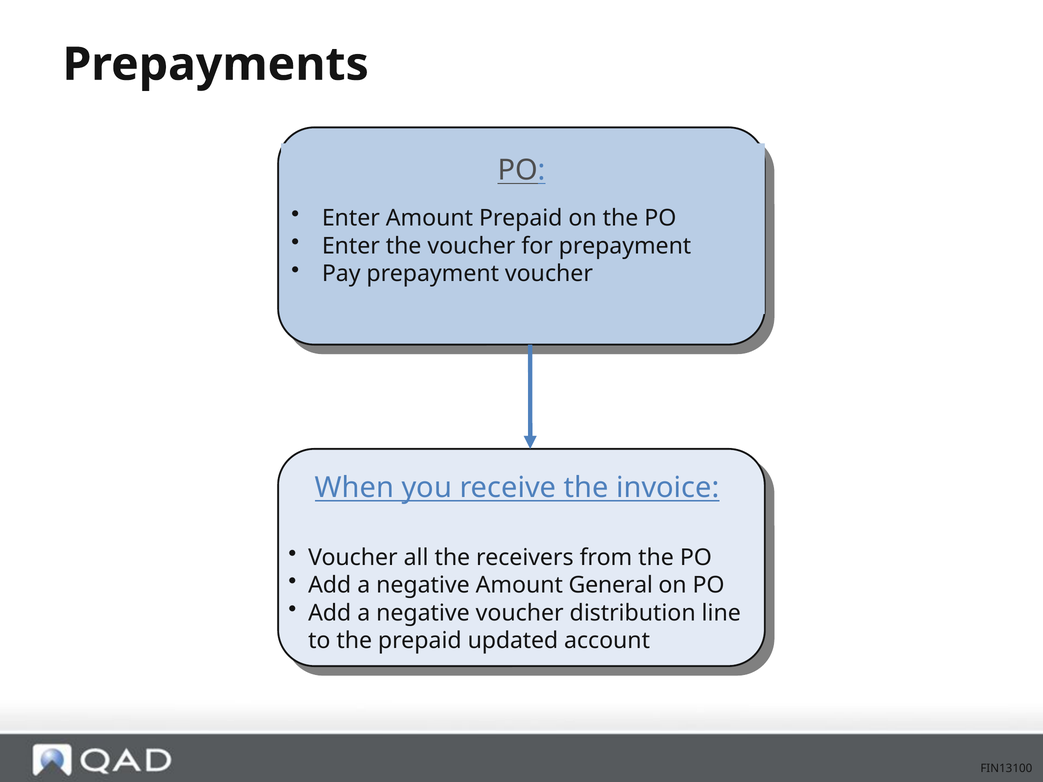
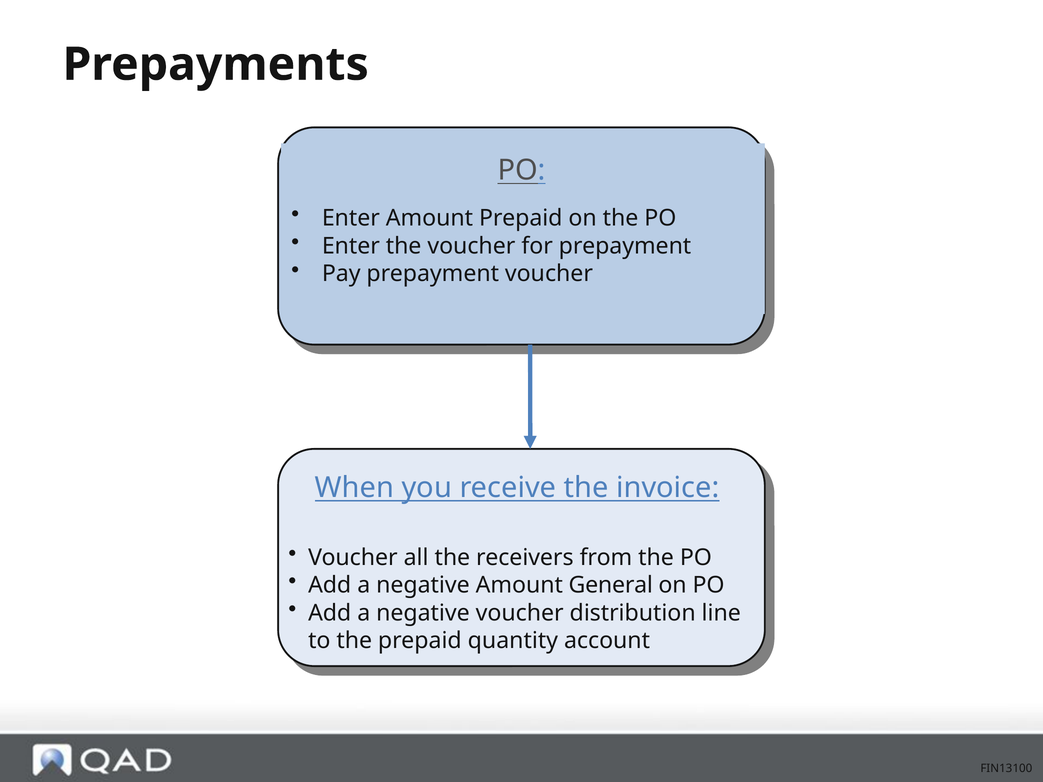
updated: updated -> quantity
